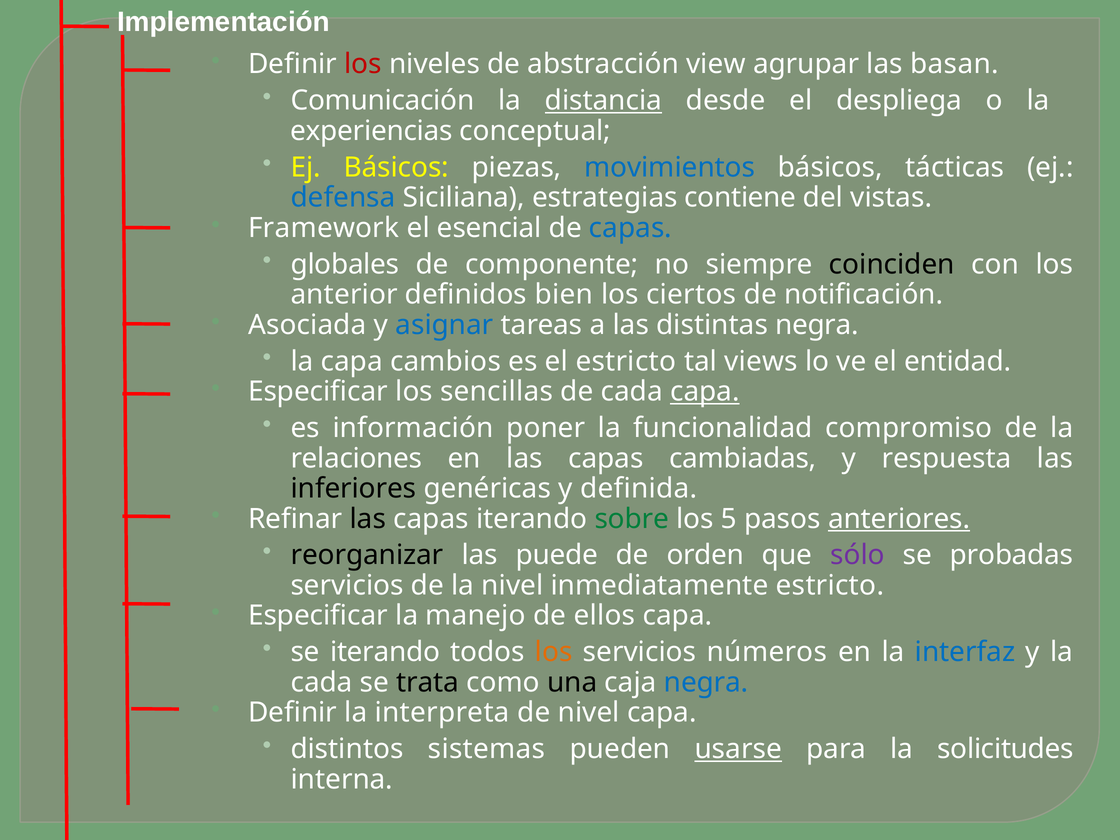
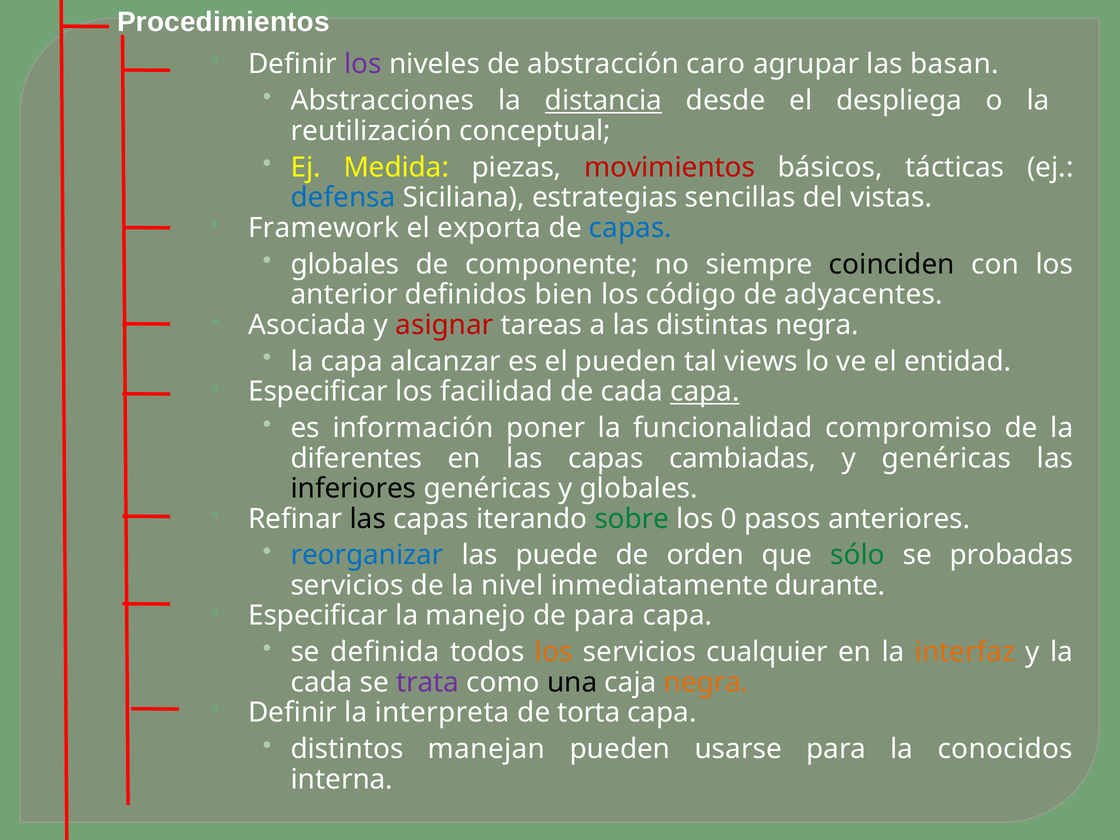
Implementación: Implementación -> Procedimientos
los at (363, 64) colour: red -> purple
view: view -> caro
Comunicación: Comunicación -> Abstracciones
experiencias: experiencias -> reutilización
Ej Básicos: Básicos -> Medida
movimientos colour: blue -> red
contiene: contiene -> sencillas
esencial: esencial -> exporta
ciertos: ciertos -> código
notificación: notificación -> adyacentes
asignar colour: blue -> red
cambios: cambios -> alcanzar
el estricto: estricto -> pueden
sencillas: sencillas -> facilidad
relaciones: relaciones -> diferentes
y respuesta: respuesta -> genéricas
y definida: definida -> globales
5: 5 -> 0
anteriores underline: present -> none
reorganizar colour: black -> blue
sólo colour: purple -> green
inmediatamente estricto: estricto -> durante
de ellos: ellos -> para
se iterando: iterando -> definida
números: números -> cualquier
interfaz colour: blue -> orange
trata colour: black -> purple
negra at (706, 682) colour: blue -> orange
de nivel: nivel -> torta
sistemas: sistemas -> manejan
usarse underline: present -> none
solicitudes: solicitudes -> conocidos
